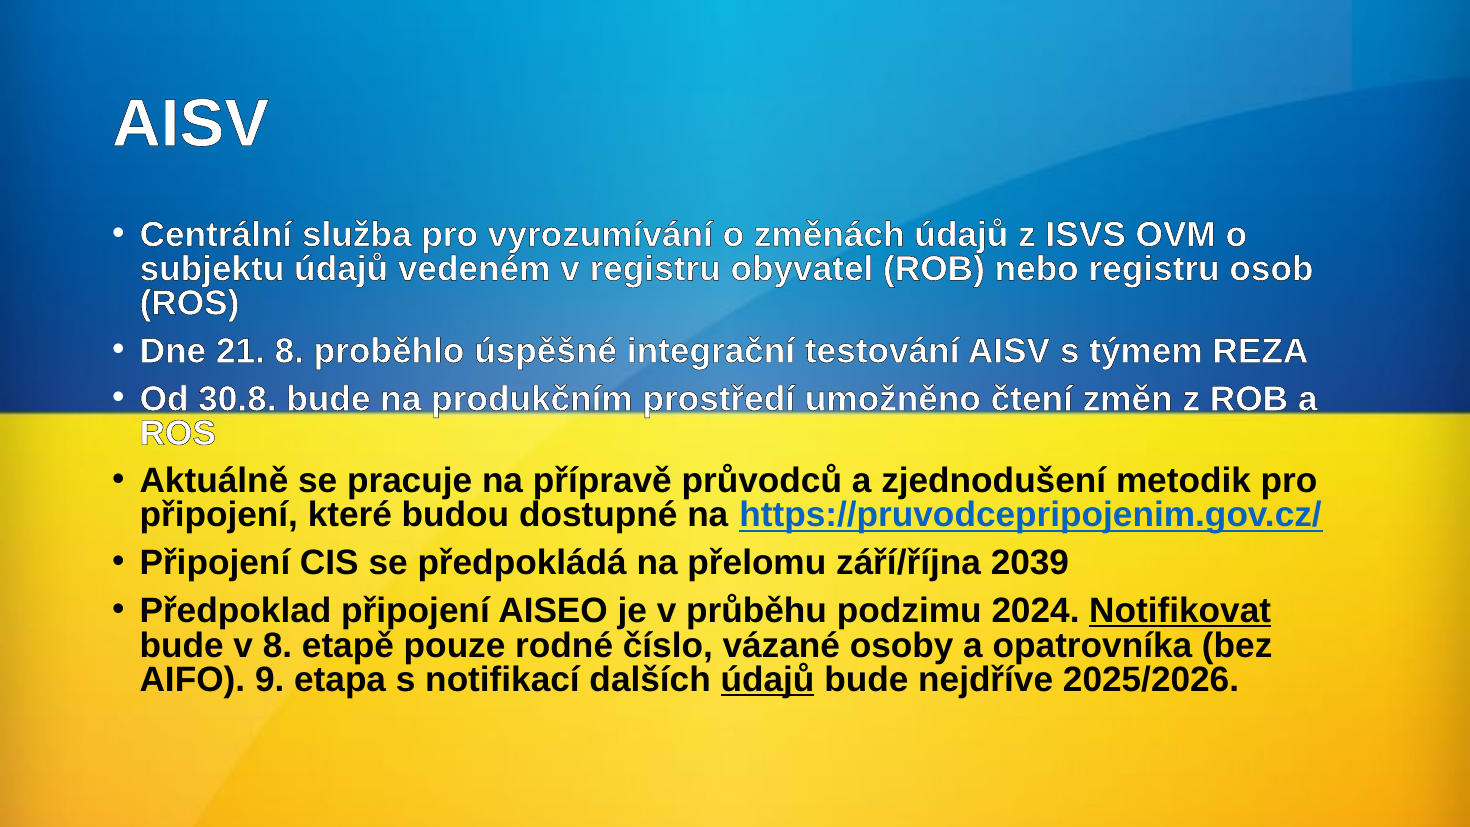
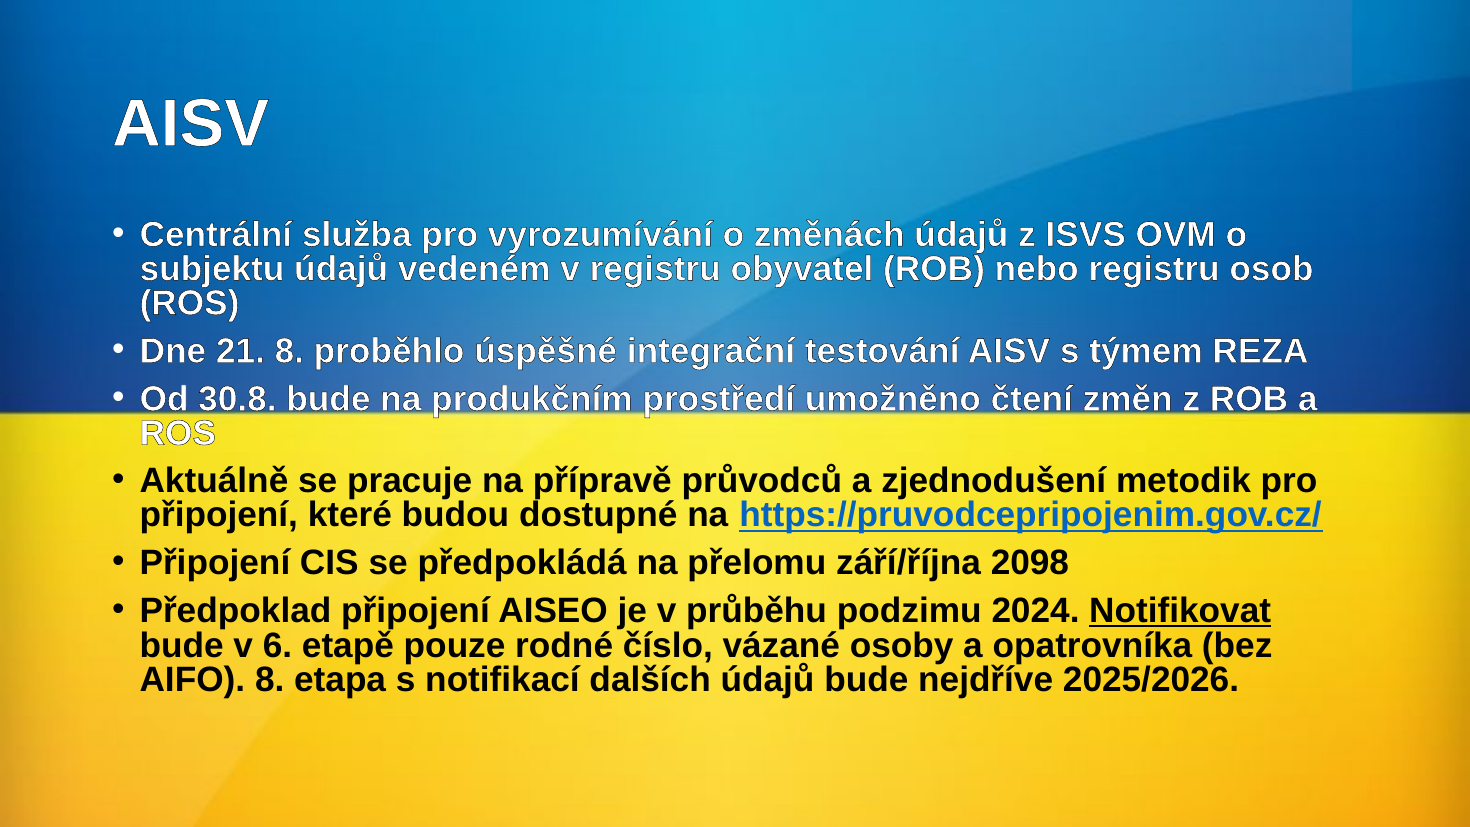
2039: 2039 -> 2098
v 8: 8 -> 6
AIFO 9: 9 -> 8
údajů at (767, 680) underline: present -> none
